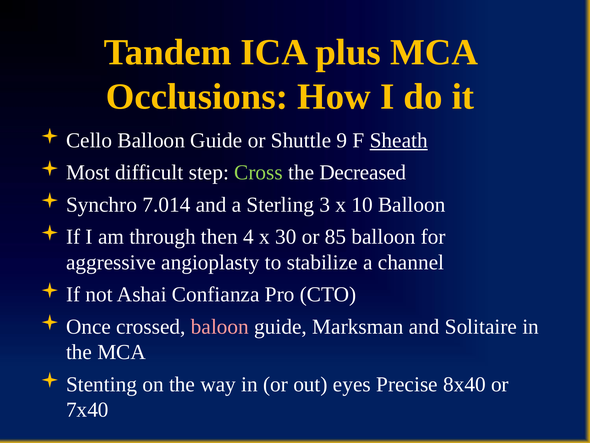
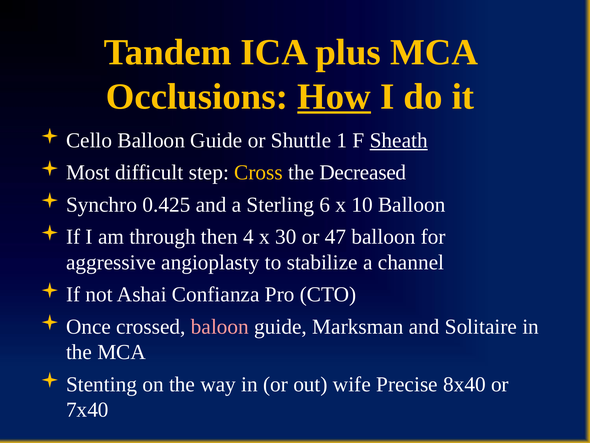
How underline: none -> present
9: 9 -> 1
Cross colour: light green -> yellow
7.014: 7.014 -> 0.425
3: 3 -> 6
85: 85 -> 47
eyes: eyes -> wife
